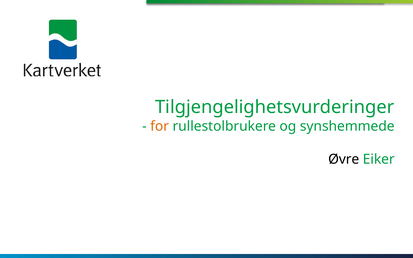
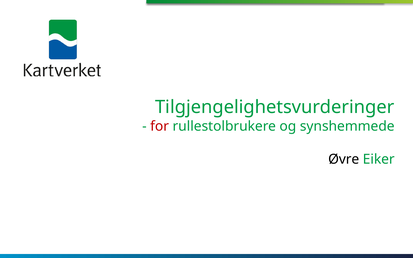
for colour: orange -> red
